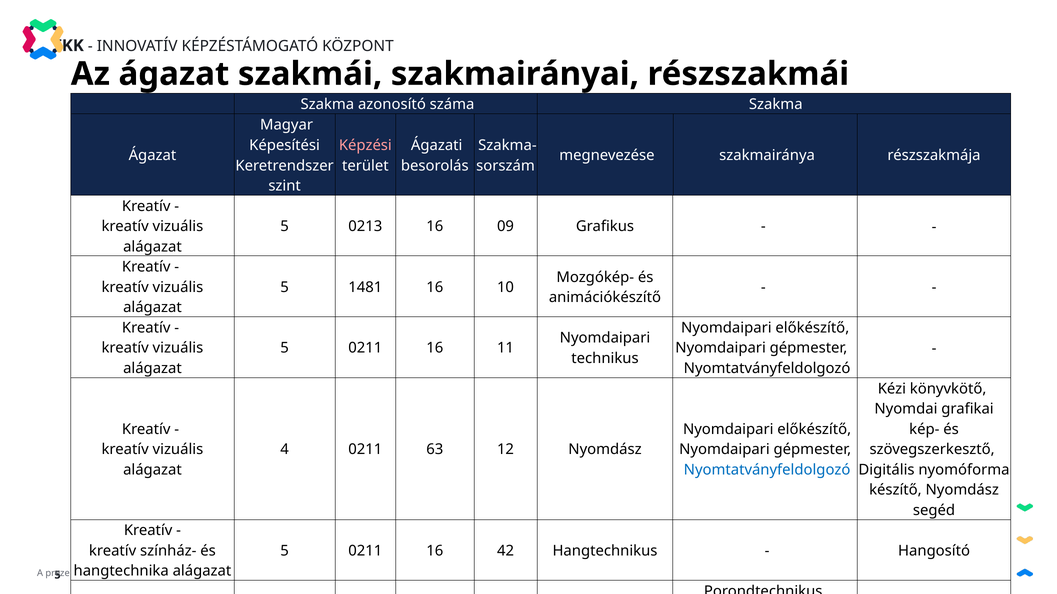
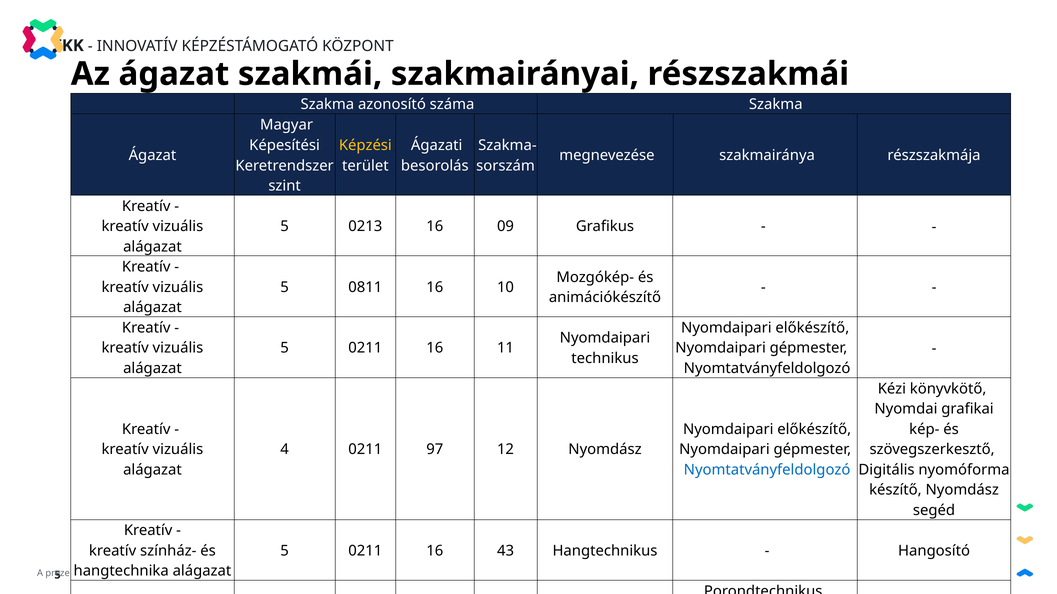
Képzési colour: pink -> yellow
1481: 1481 -> 0811
63: 63 -> 97
42: 42 -> 43
